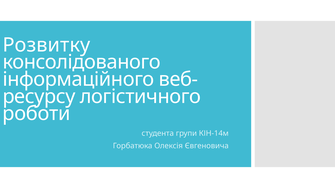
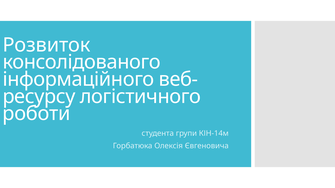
Розвитку: Розвитку -> Розвиток
